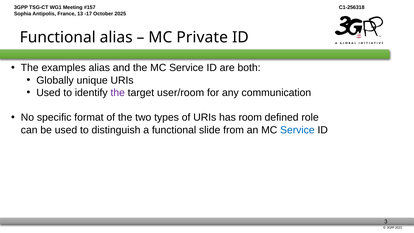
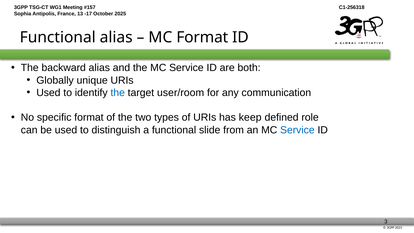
MC Private: Private -> Format
examples: examples -> backward
the at (118, 93) colour: purple -> blue
room: room -> keep
